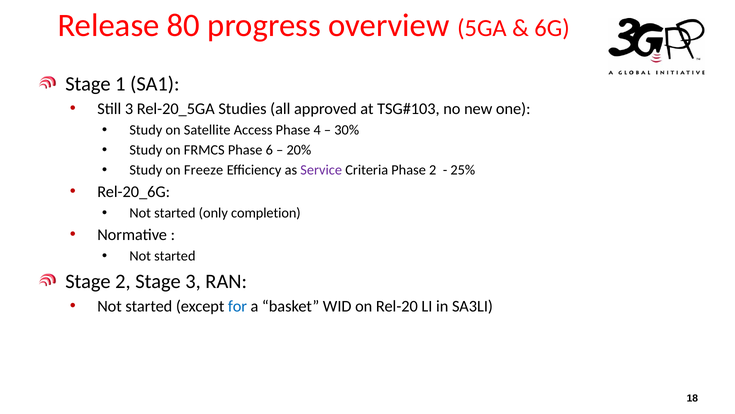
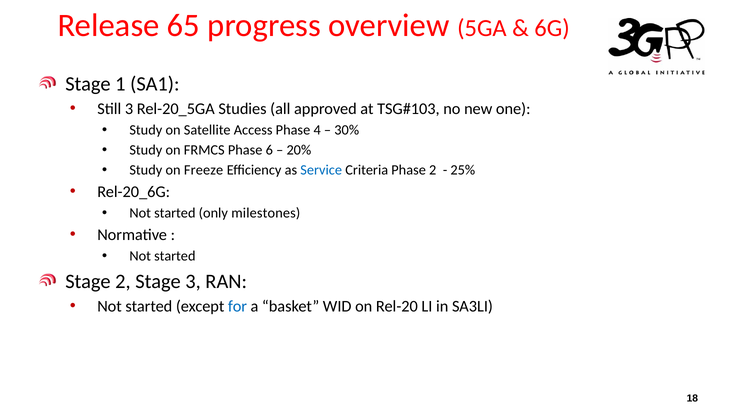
80: 80 -> 65
Service colour: purple -> blue
completion: completion -> milestones
